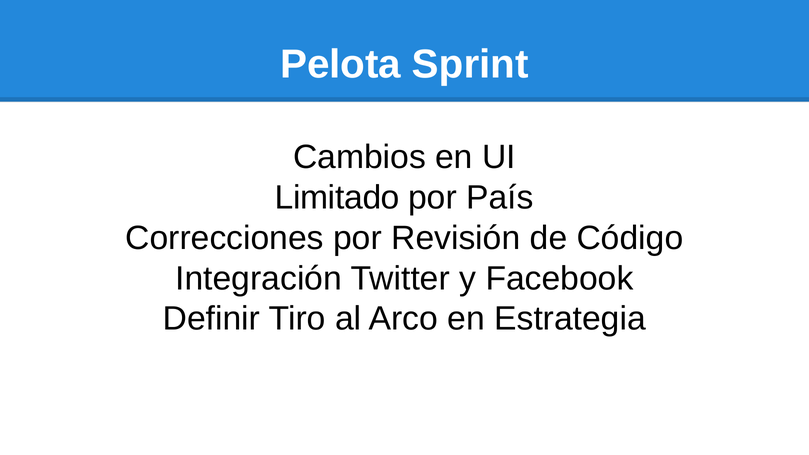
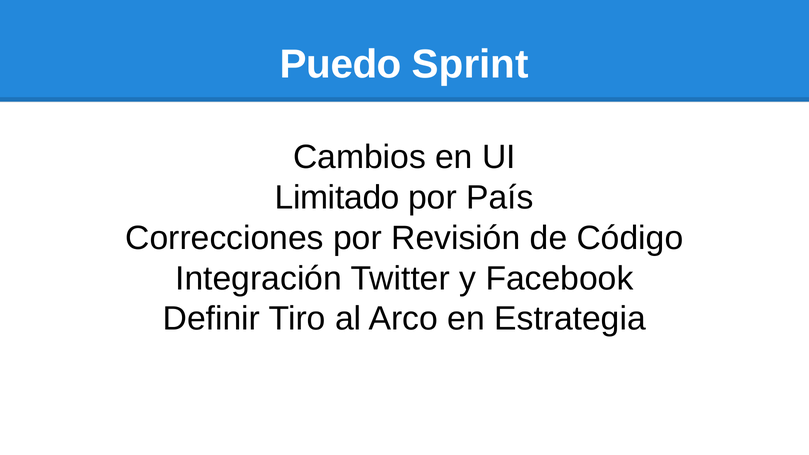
Pelota: Pelota -> Puedo
